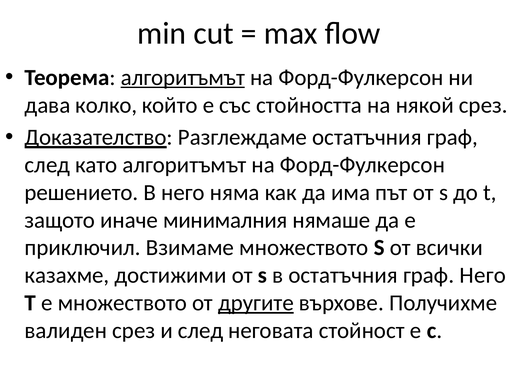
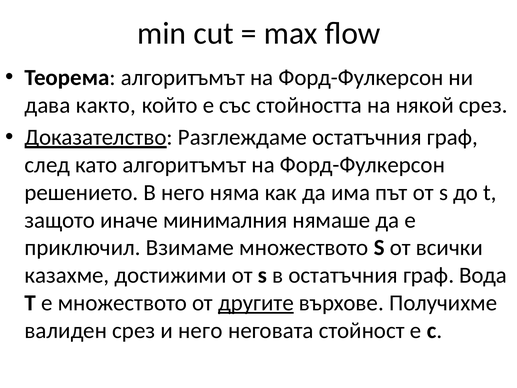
алгоритъмът at (183, 77) underline: present -> none
колко: колко -> както
граф Него: Него -> Вода
и след: след -> него
